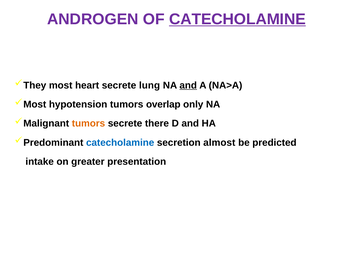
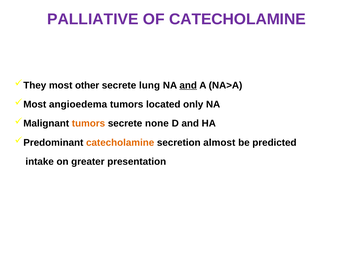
ANDROGEN: ANDROGEN -> PALLIATIVE
CATECHOLAMINE at (237, 19) underline: present -> none
heart: heart -> other
hypotension: hypotension -> angioedema
overlap: overlap -> located
there: there -> none
catecholamine at (120, 143) colour: blue -> orange
